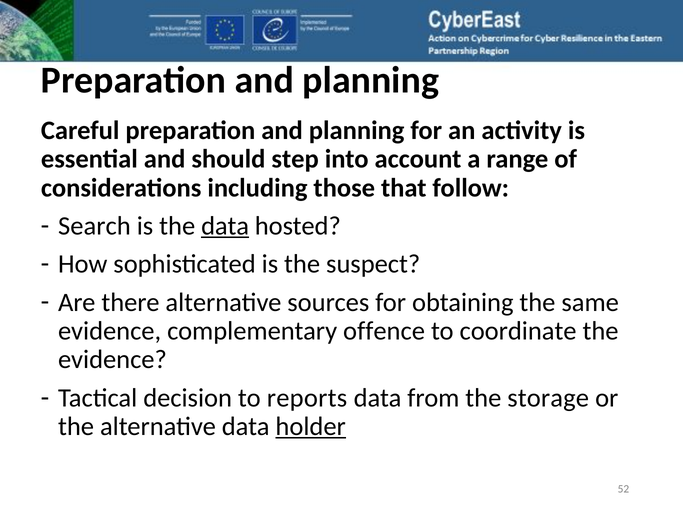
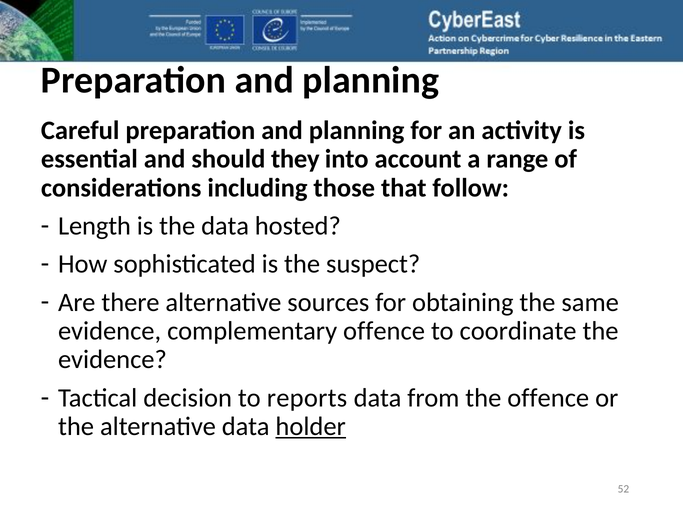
step: step -> they
Search: Search -> Length
data at (225, 226) underline: present -> none
the storage: storage -> offence
